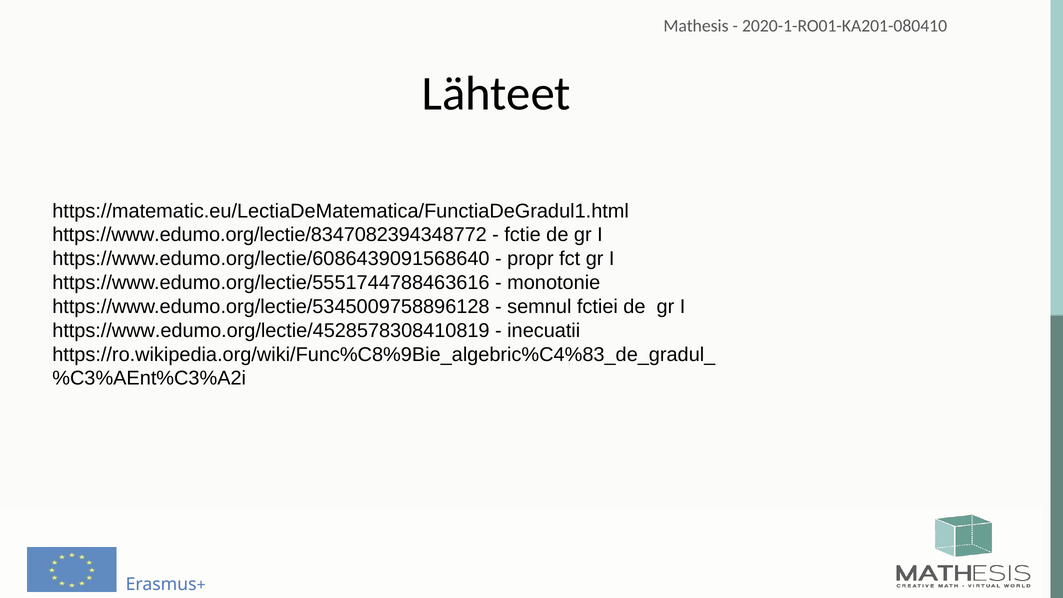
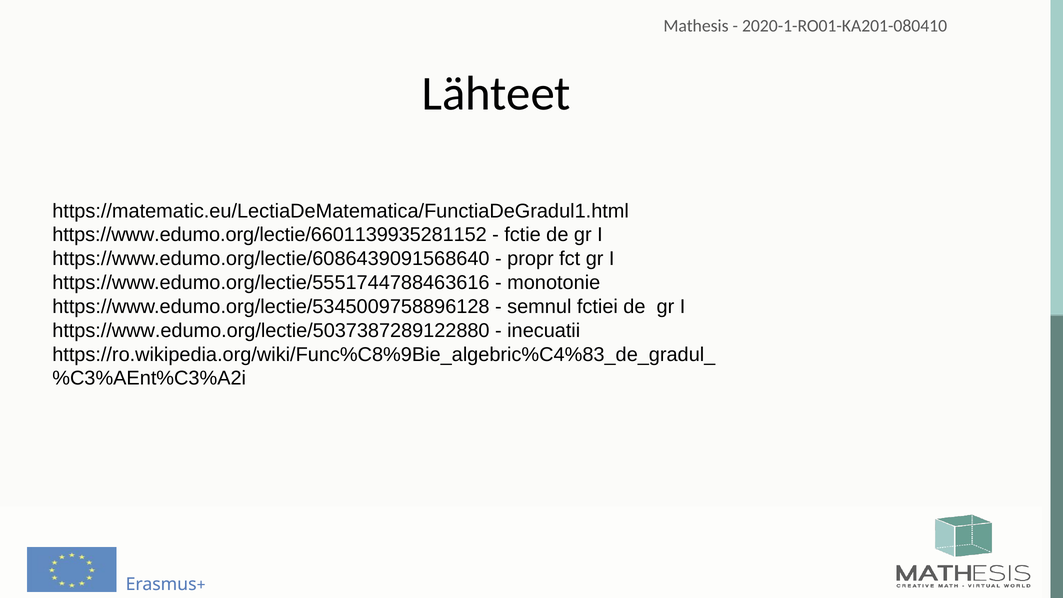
https://www.edumo.org/lectie/8347082394348772: https://www.edumo.org/lectie/8347082394348772 -> https://www.edumo.org/lectie/6601139935281152
https://www.edumo.org/lectie/4528578308410819: https://www.edumo.org/lectie/4528578308410819 -> https://www.edumo.org/lectie/5037387289122880
